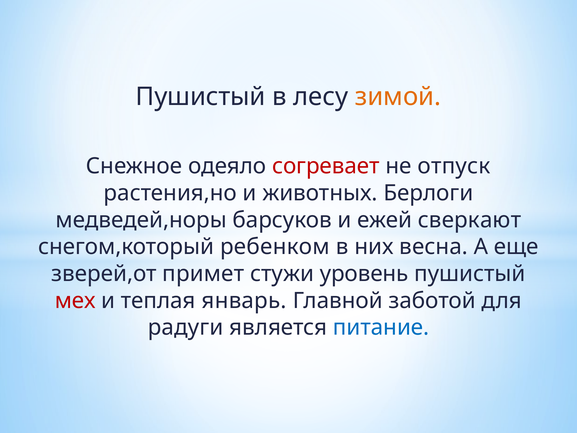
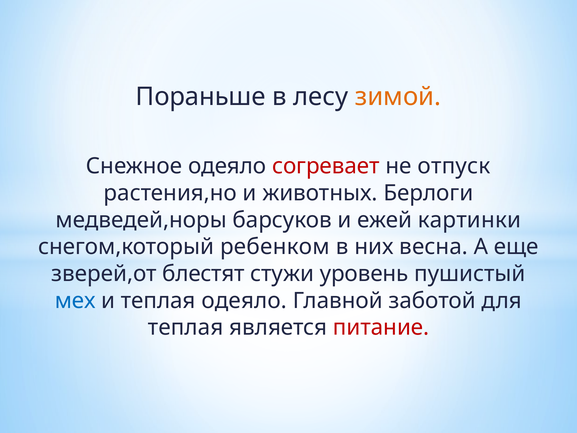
Пушистый at (201, 97): Пушистый -> Пораньше
сверкают: сверкают -> картинки
примет: примет -> блестят
мех colour: red -> blue
теплая январь: январь -> одеяло
радуги at (186, 327): радуги -> теплая
питание colour: blue -> red
